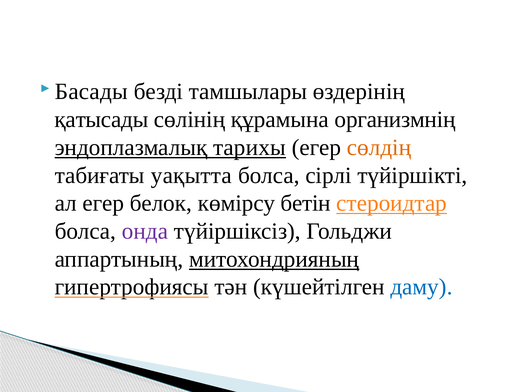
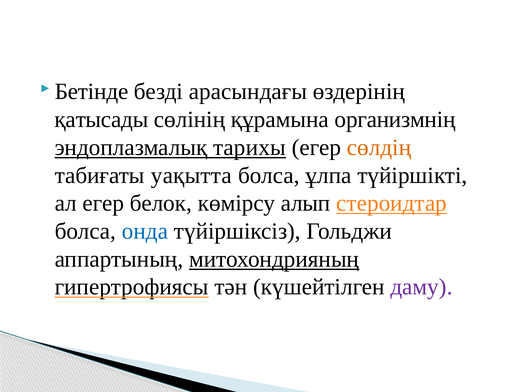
Басады: Басады -> Бетінде
тамшылары: тамшылары -> арасындағы
сірлі: сірлі -> ұлпа
бетін: бетін -> алып
онда colour: purple -> blue
даму colour: blue -> purple
